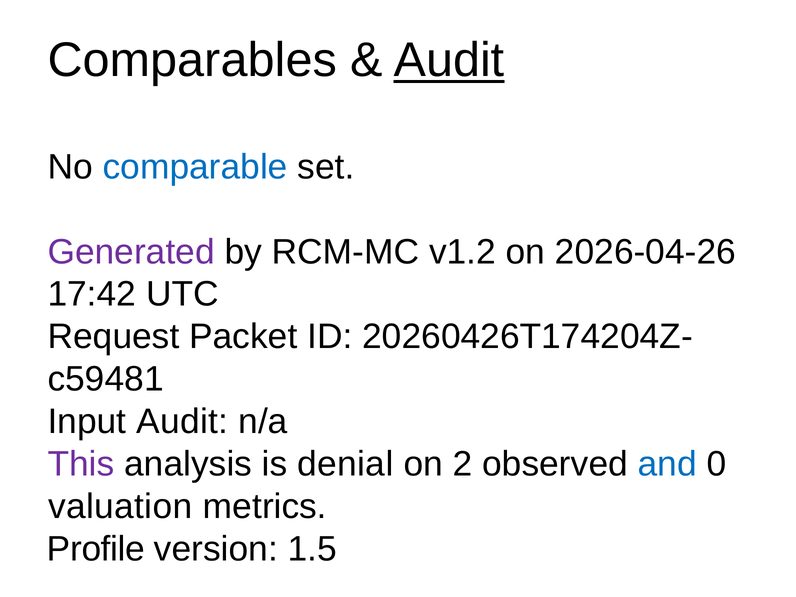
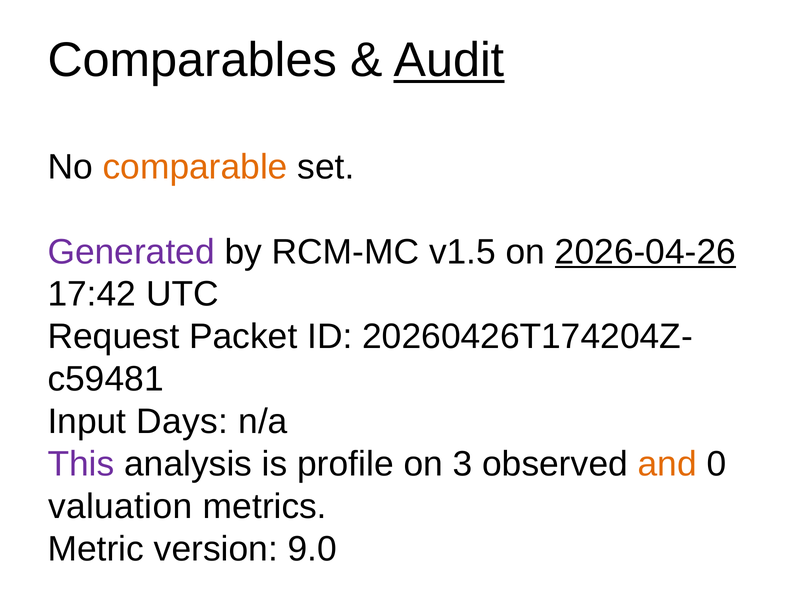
comparable colour: blue -> orange
v1.2: v1.2 -> v1.5
2026-04-26 underline: none -> present
Input Audit: Audit -> Days
denial: denial -> profile
2: 2 -> 3
and colour: blue -> orange
Profile: Profile -> Metric
1.5: 1.5 -> 9.0
